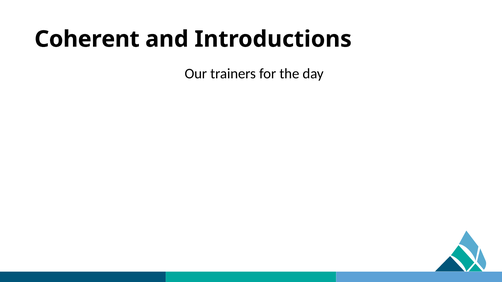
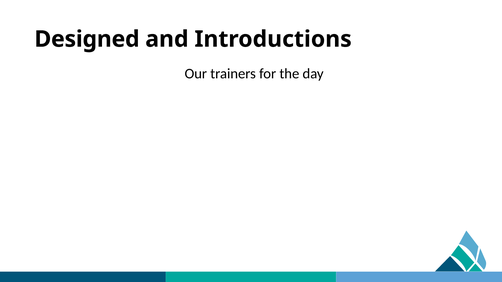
Coherent: Coherent -> Designed
